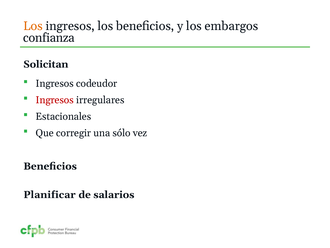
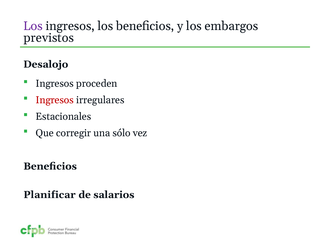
Los at (33, 26) colour: orange -> purple
confianza: confianza -> previstos
Solicitan: Solicitan -> Desalojo
codeudor: codeudor -> proceden
